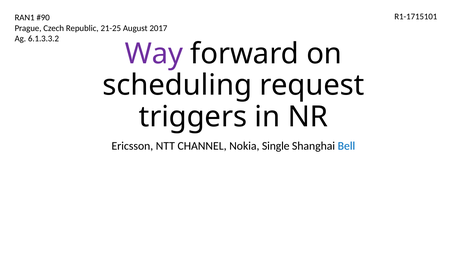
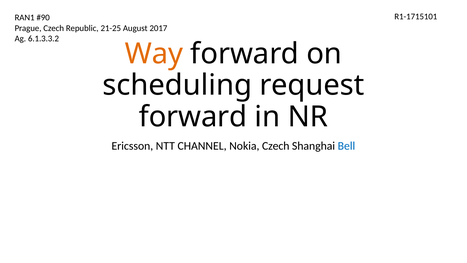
Way colour: purple -> orange
triggers at (193, 117): triggers -> forward
Nokia Single: Single -> Czech
